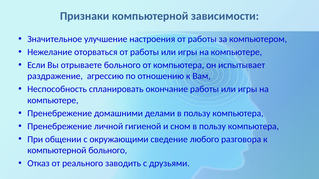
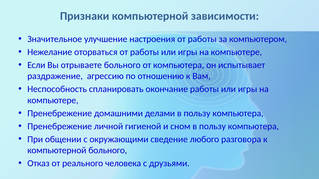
заводить: заводить -> человека
